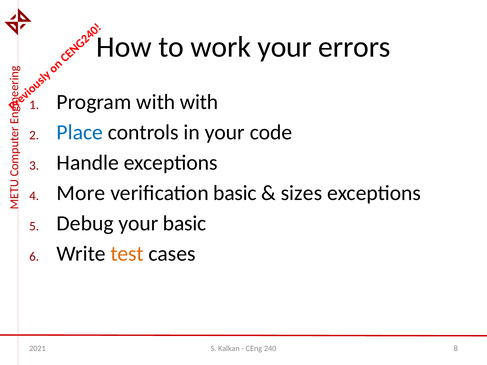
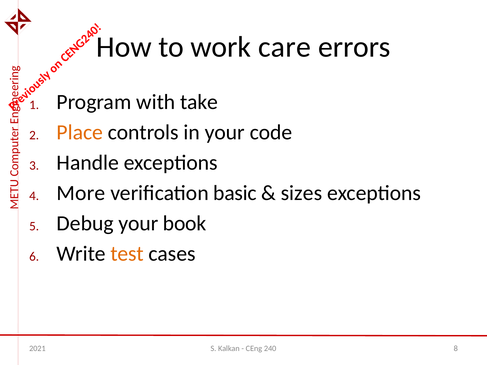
work your: your -> care
with with: with -> take
Place colour: blue -> orange
your basic: basic -> book
